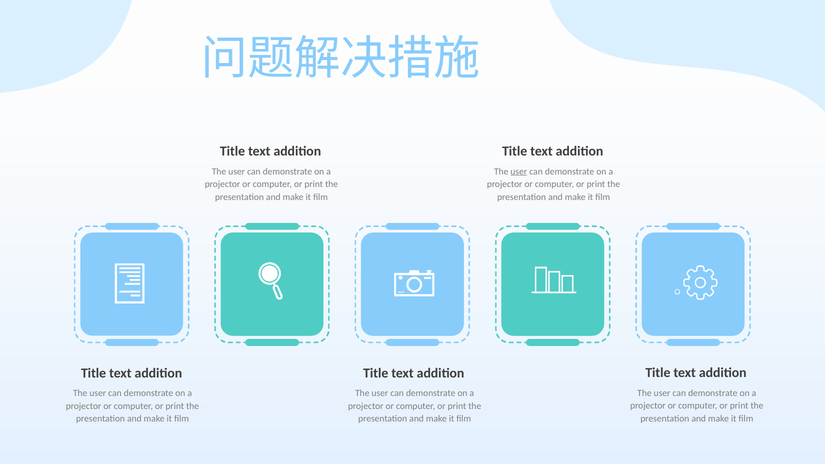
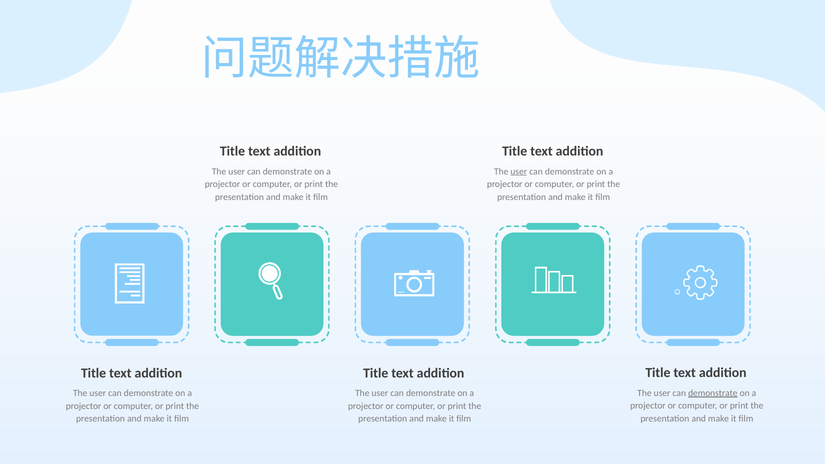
demonstrate at (713, 393) underline: none -> present
